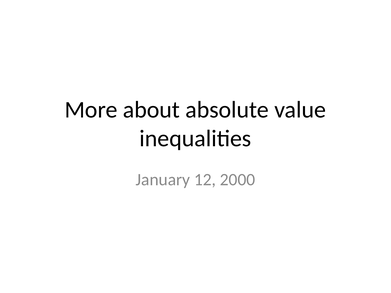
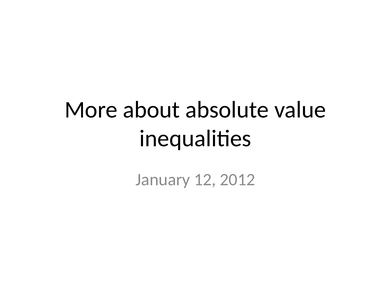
2000: 2000 -> 2012
